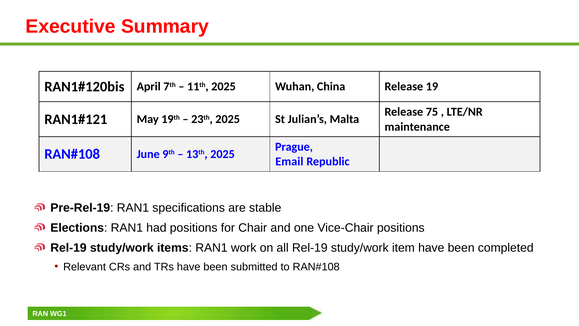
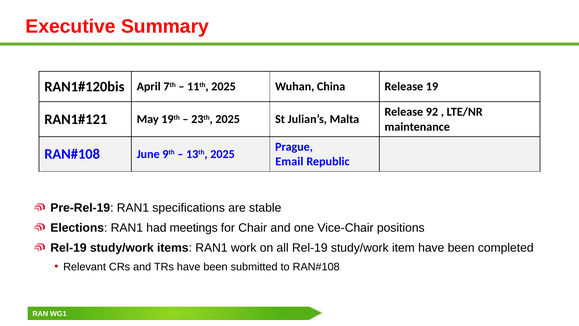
75: 75 -> 92
had positions: positions -> meetings
